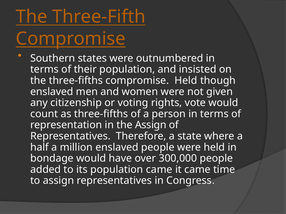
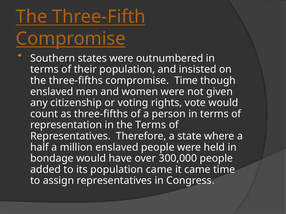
compromise Held: Held -> Time
the Assign: Assign -> Terms
